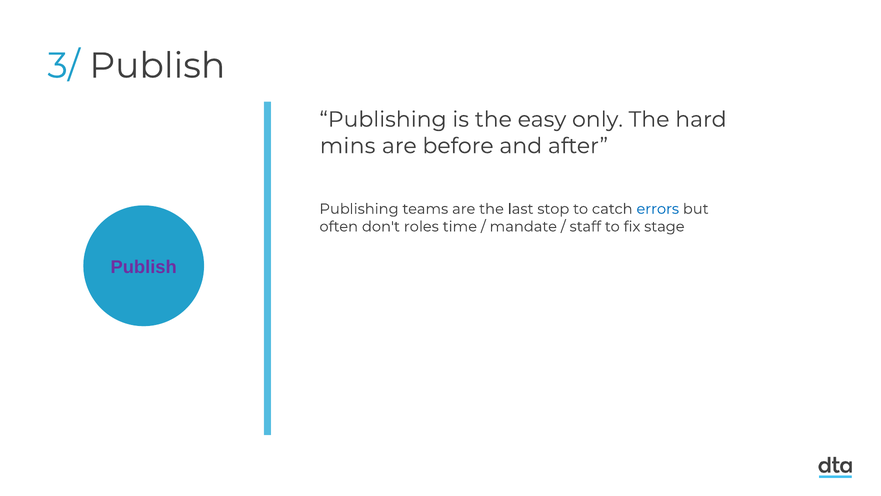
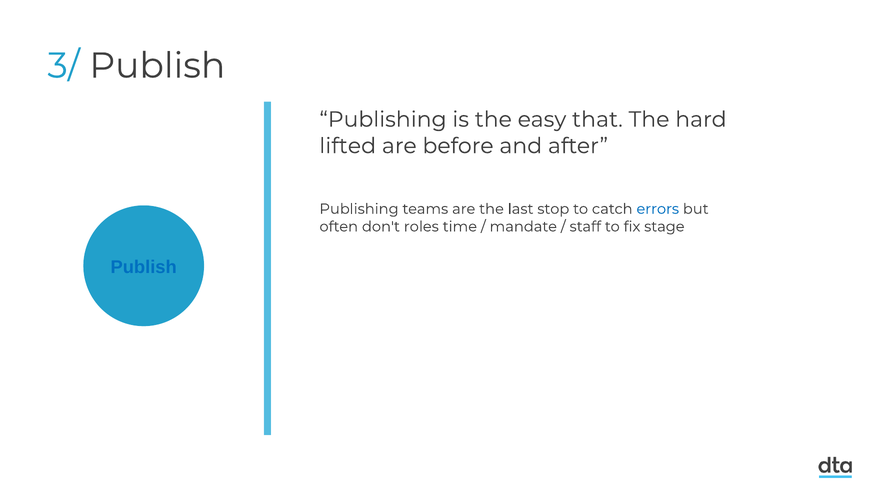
only: only -> that
mins: mins -> lifted
Publish at (144, 267) colour: purple -> blue
